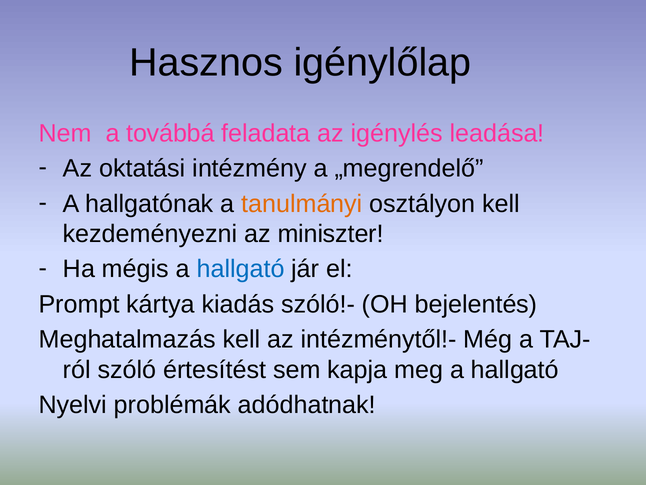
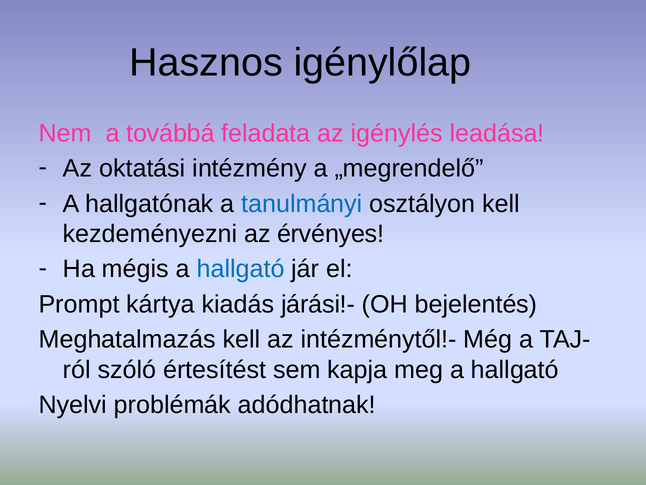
tanulmányi colour: orange -> blue
miniszter: miniszter -> érvényes
szóló!-: szóló!- -> járási!-
